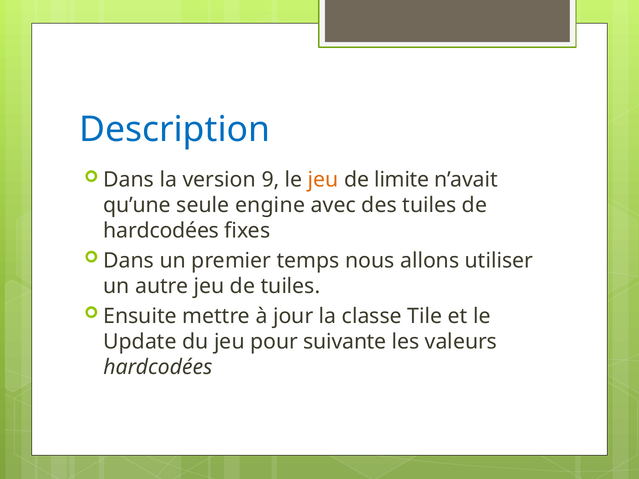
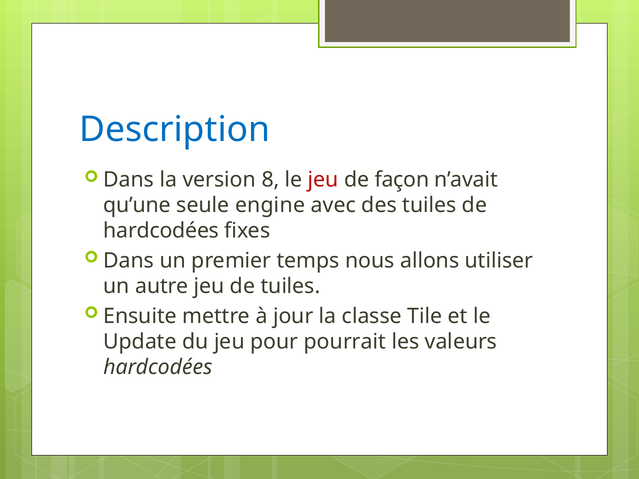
9: 9 -> 8
jeu at (323, 180) colour: orange -> red
limite: limite -> façon
suivante: suivante -> pourrait
